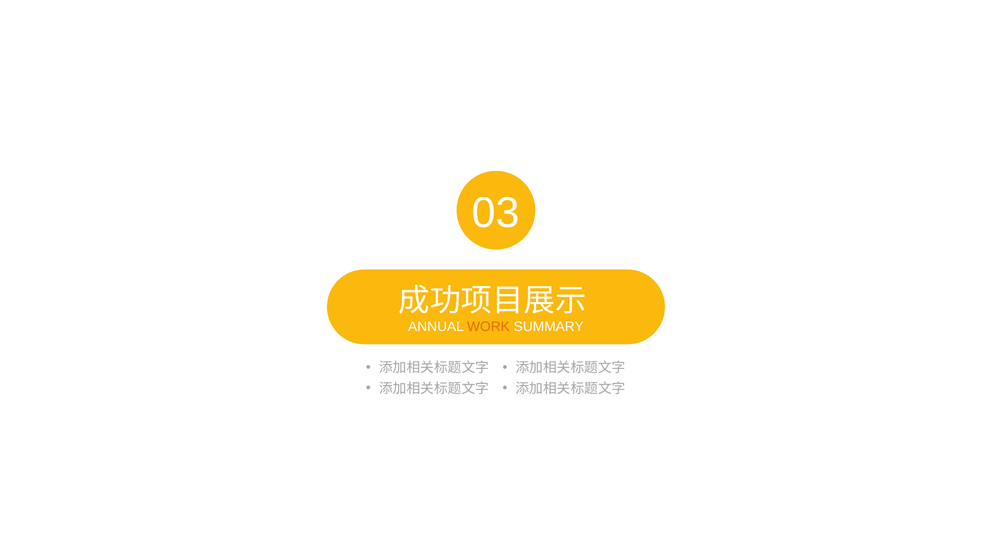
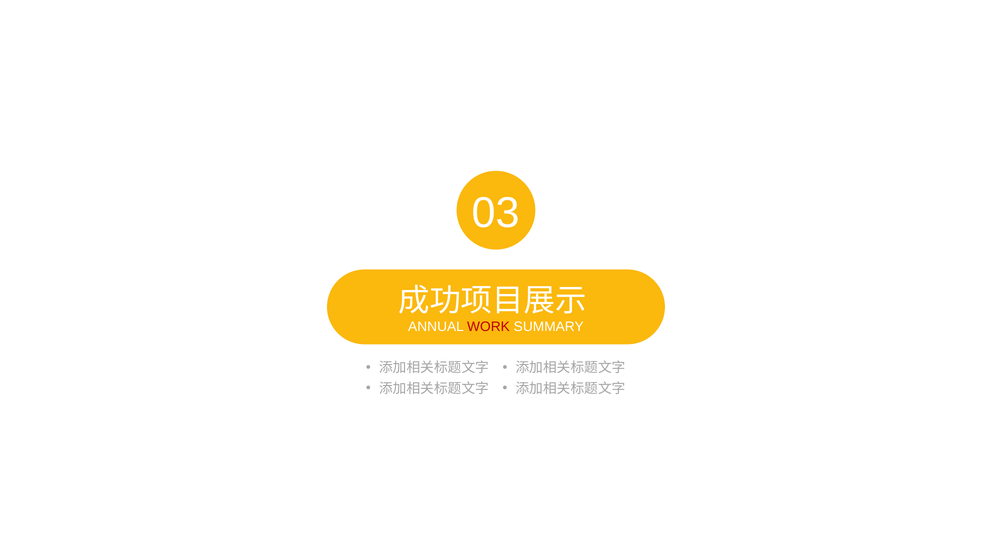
WORK colour: orange -> red
